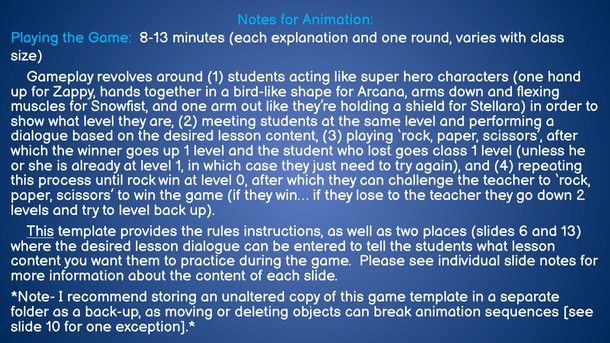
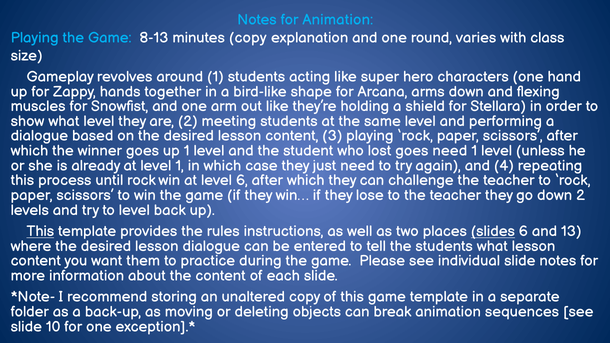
minutes each: each -> copy
goes class: class -> need
level 0: 0 -> 6
slides underline: none -> present
